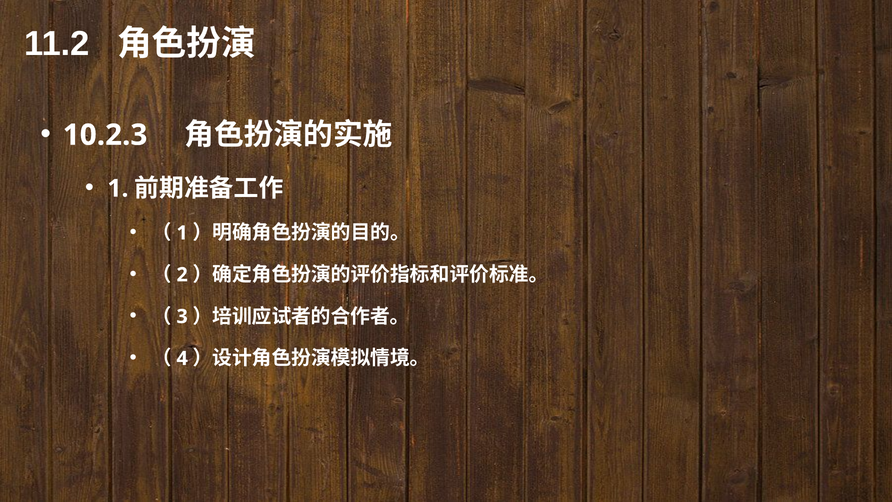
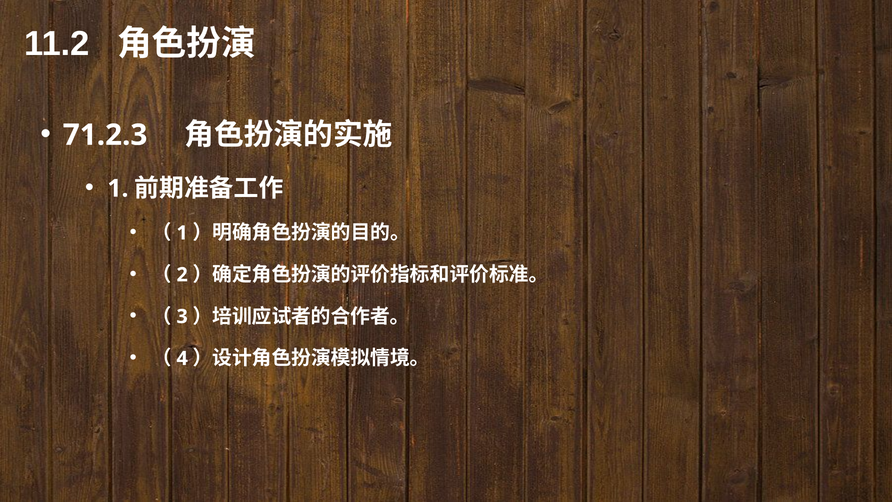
10.2.3: 10.2.3 -> 71.2.3
